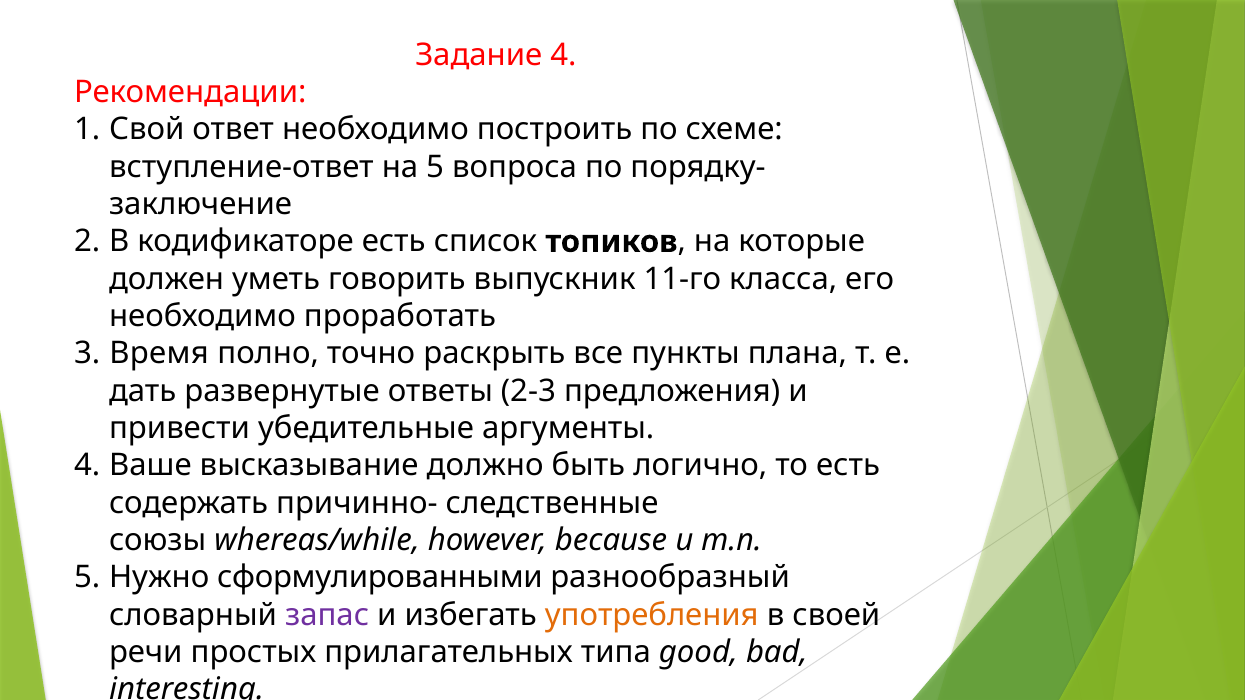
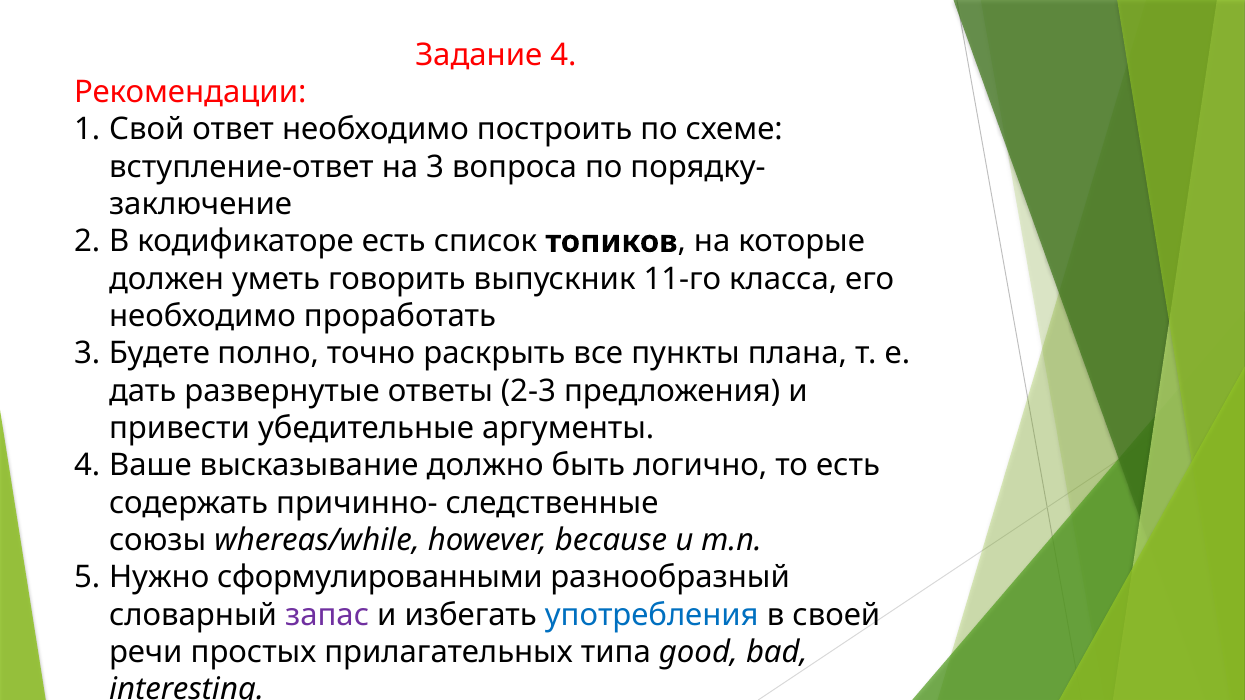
на 5: 5 -> 3
Время: Время -> Будете
употребления colour: orange -> blue
